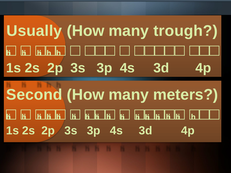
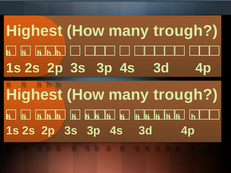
Usually at (34, 31): Usually -> Highest
Second at (34, 95): Second -> Highest
meters at (186, 95): meters -> trough
